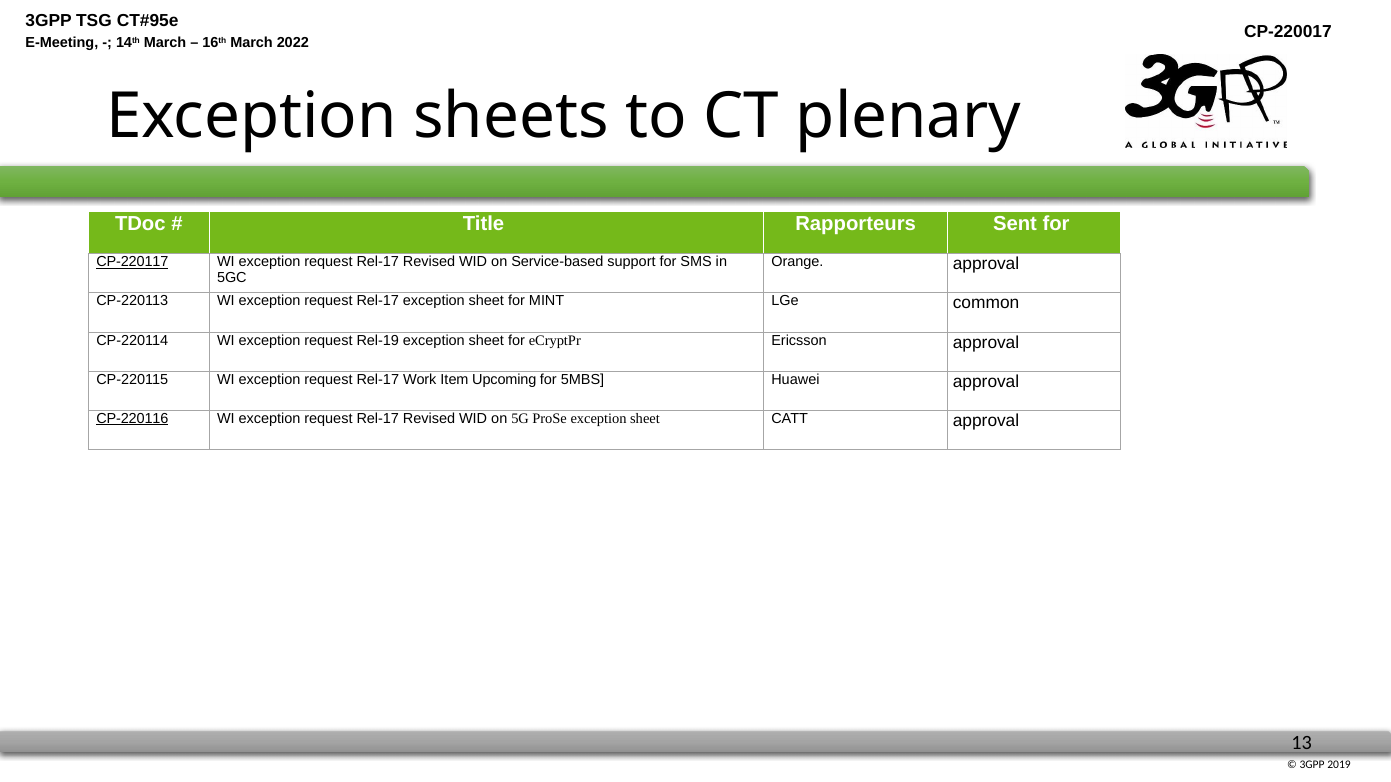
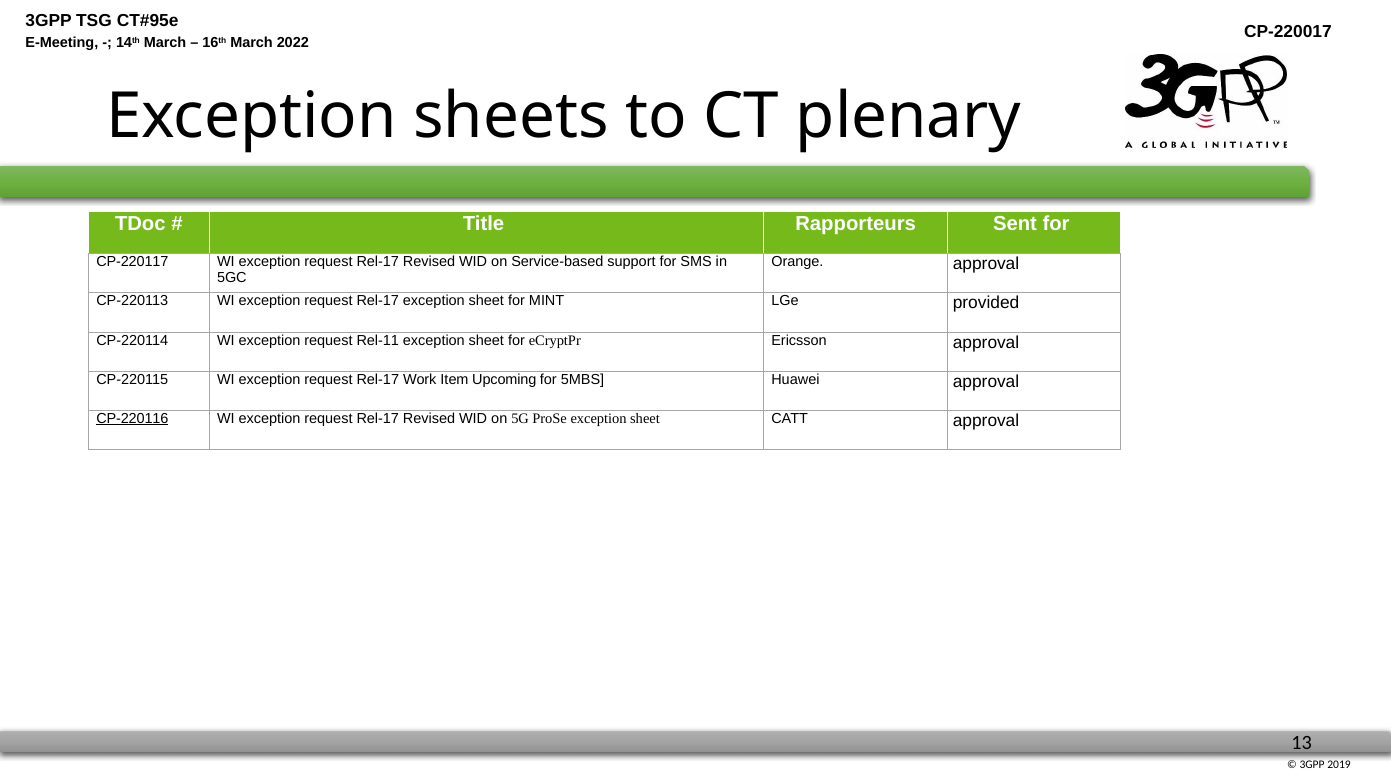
CP-220117 underline: present -> none
common: common -> provided
Rel-19: Rel-19 -> Rel-11
